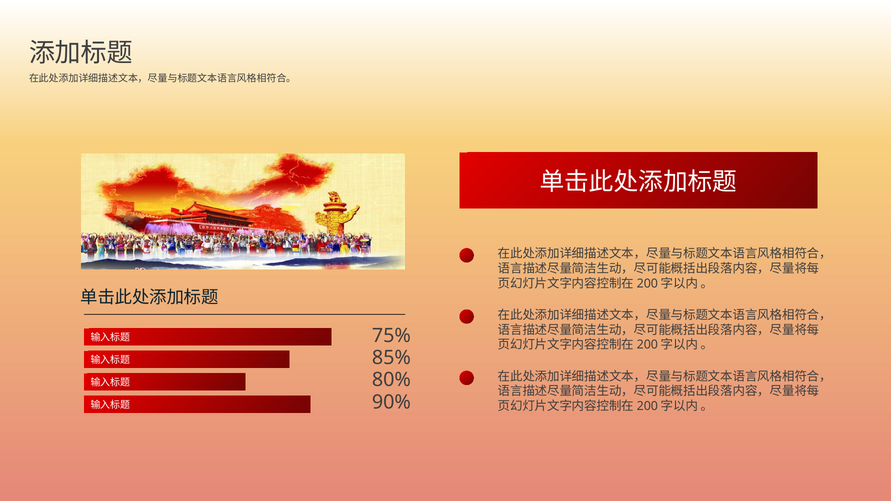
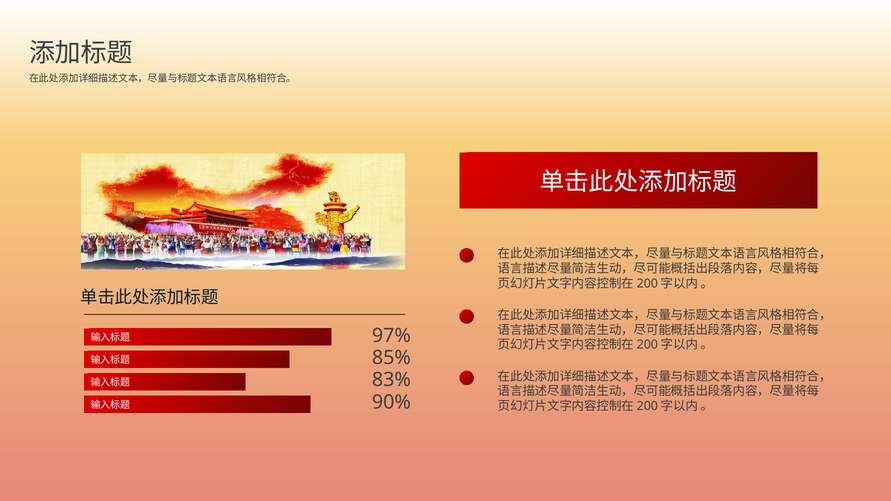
75%: 75% -> 97%
80%: 80% -> 83%
